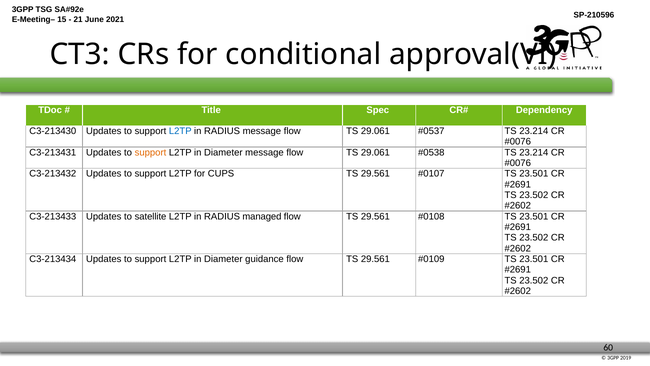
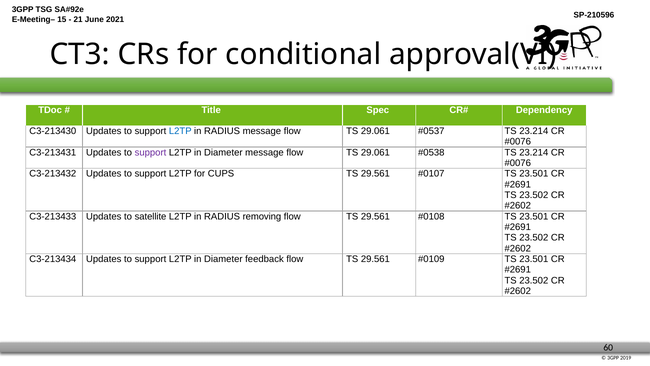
support at (150, 152) colour: orange -> purple
managed: managed -> removing
guidance: guidance -> feedback
